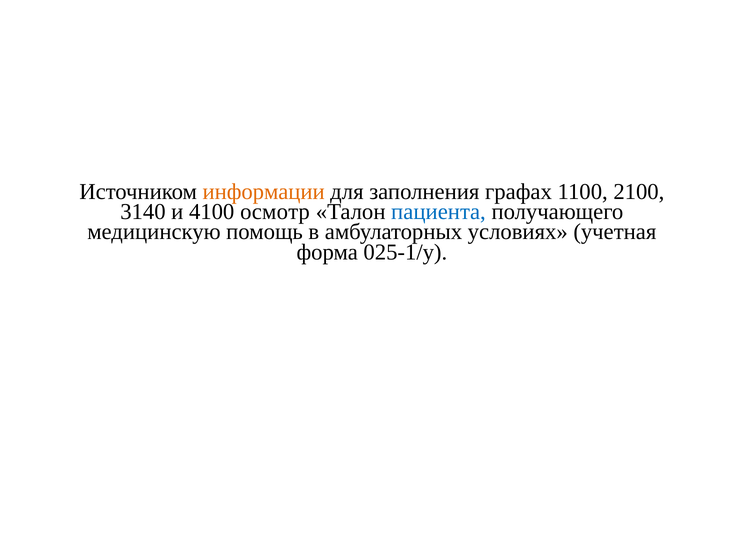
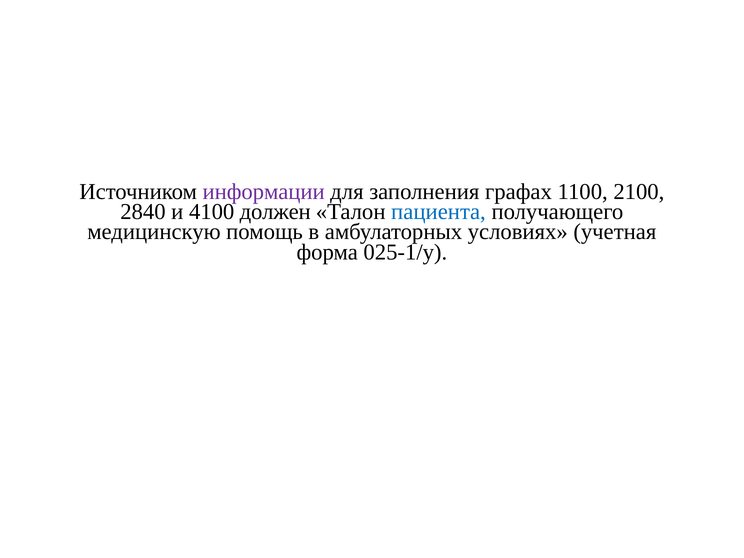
информации colour: orange -> purple
3140: 3140 -> 2840
осмотр: осмотр -> должен
